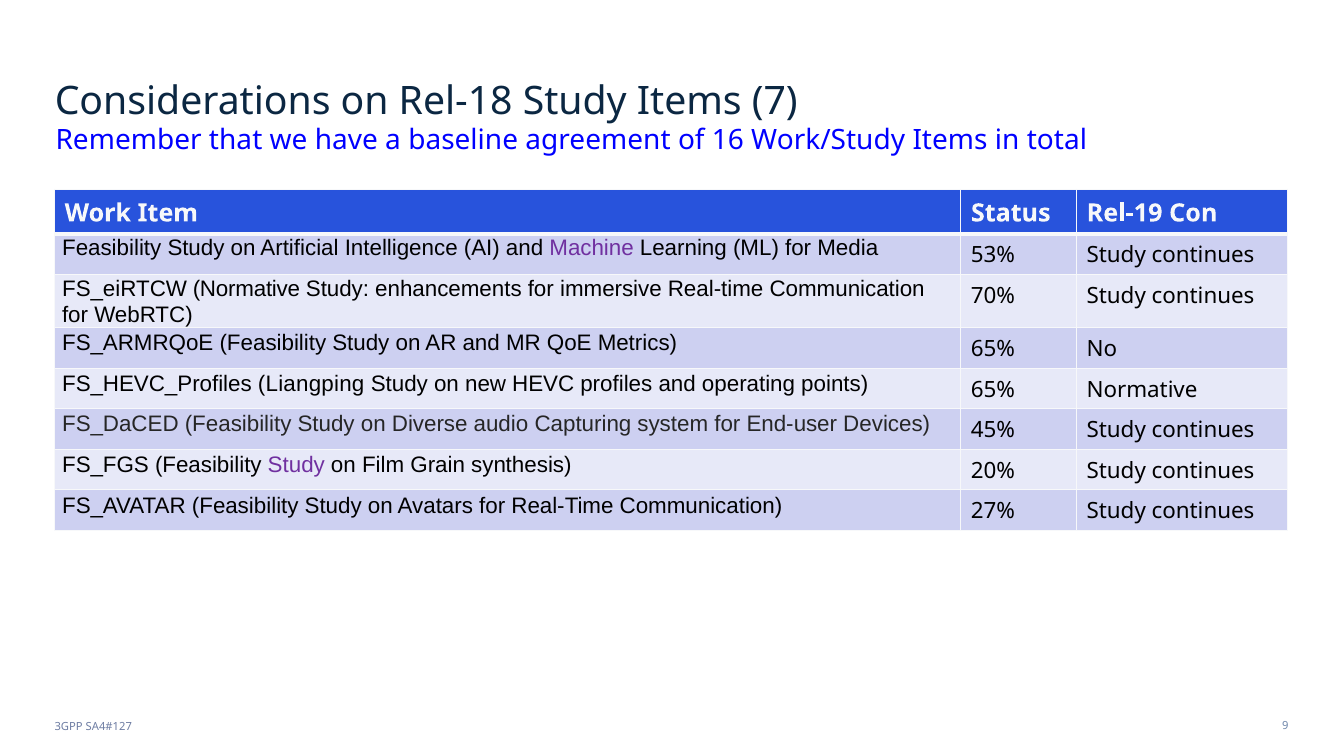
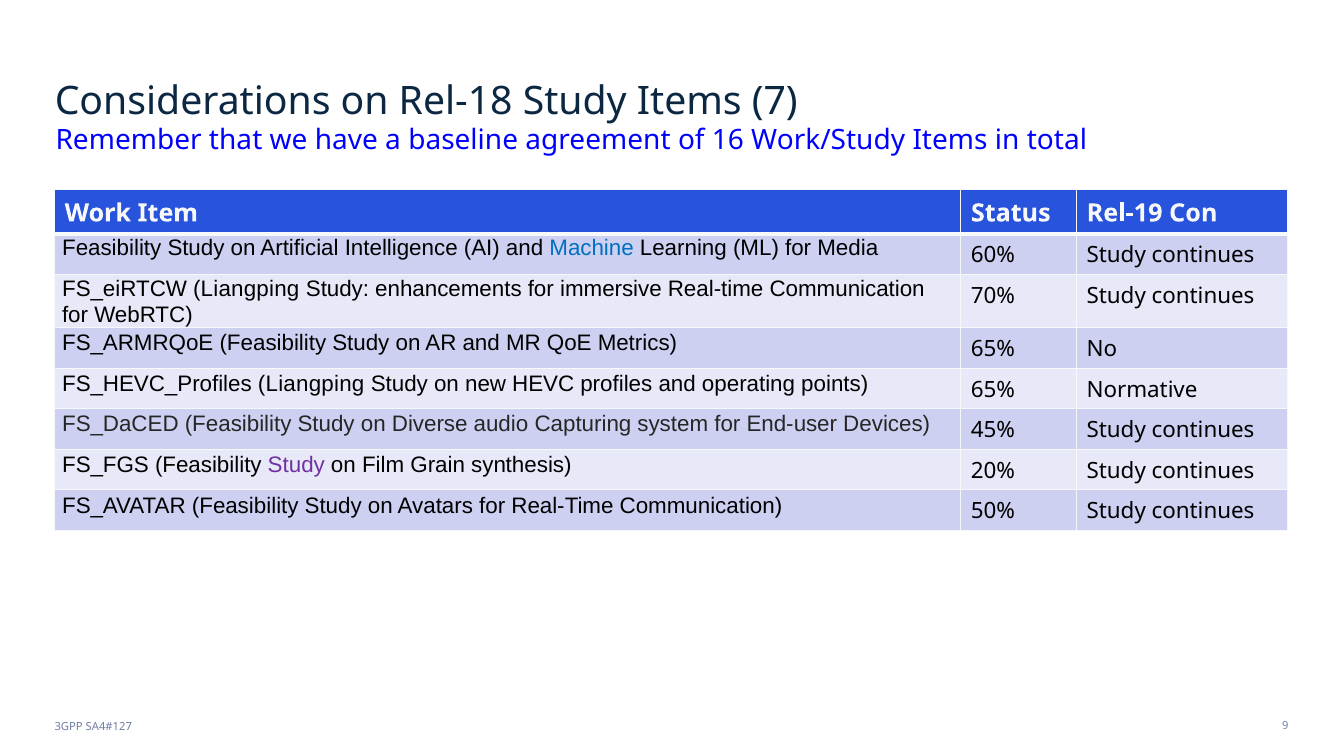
Machine colour: purple -> blue
53%: 53% -> 60%
Normative at (246, 289): Normative -> Liangping
27%: 27% -> 50%
